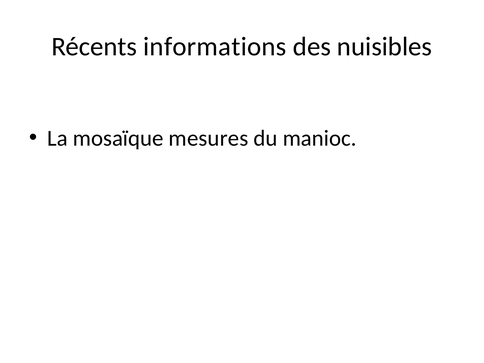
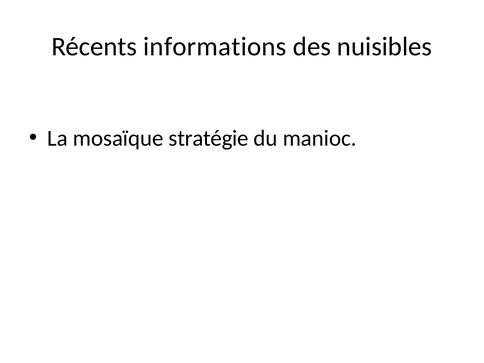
mesures: mesures -> stratégie
